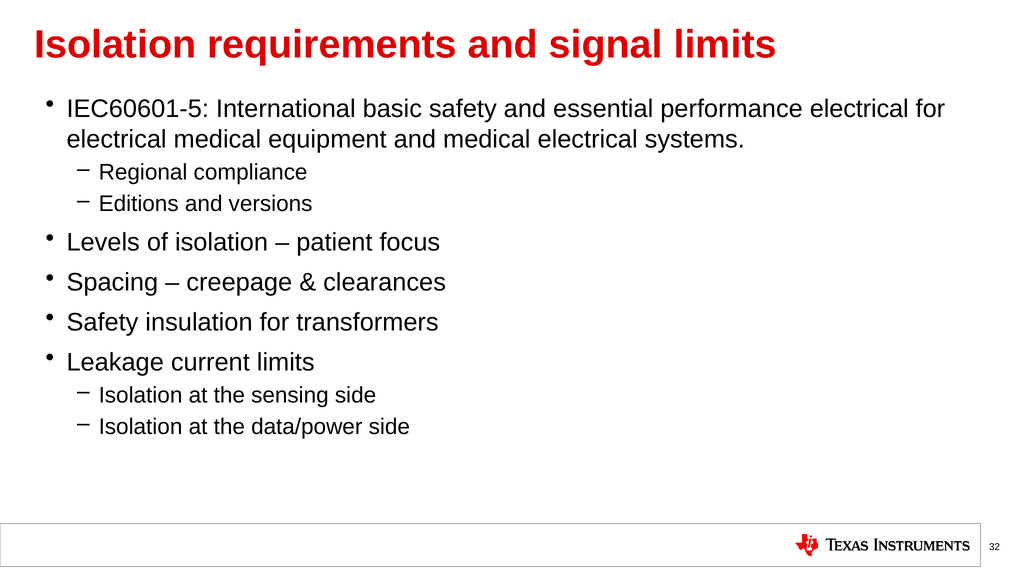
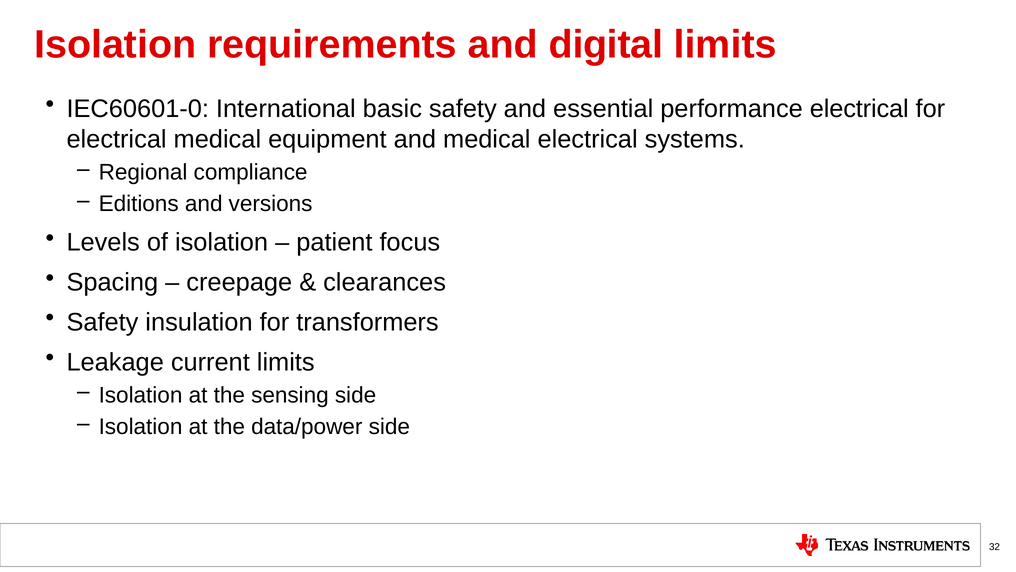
signal: signal -> digital
IEC60601-5: IEC60601-5 -> IEC60601-0
